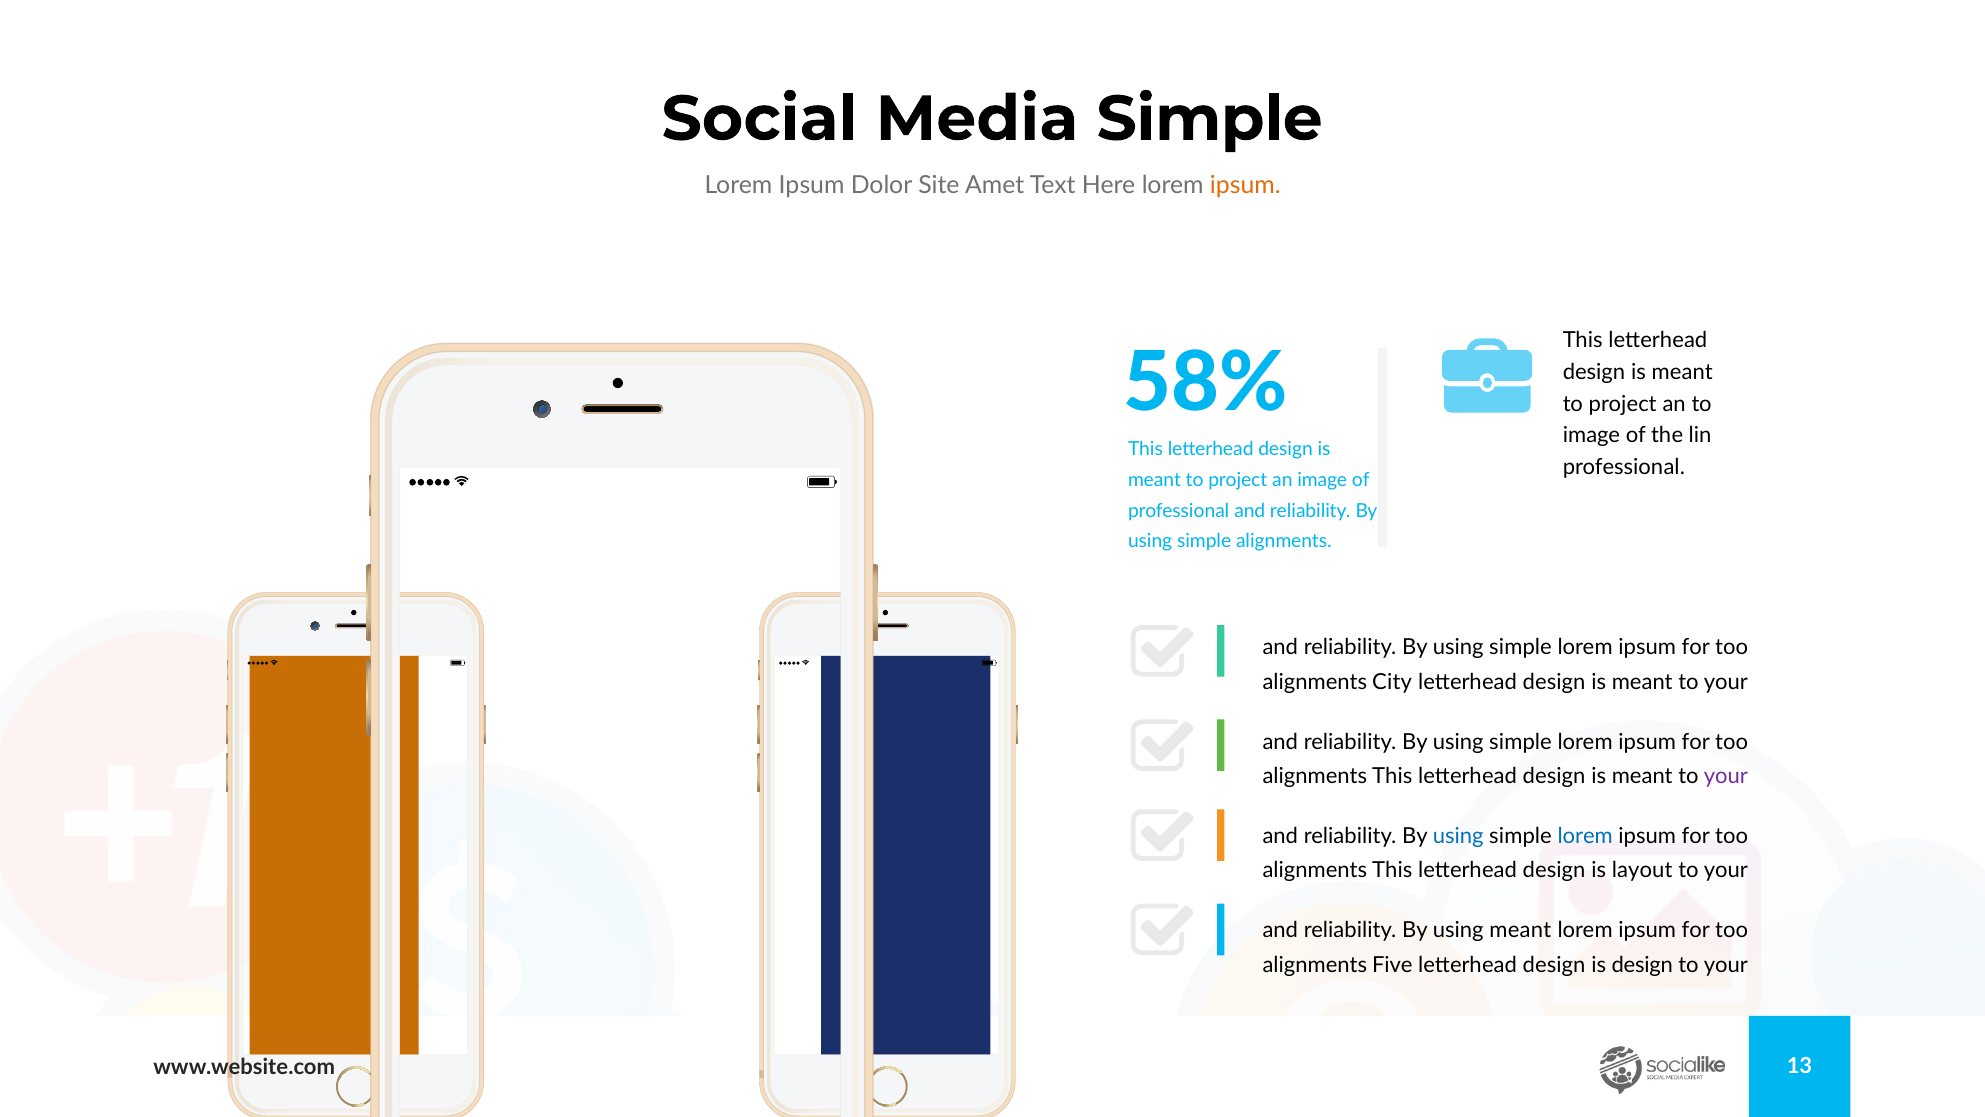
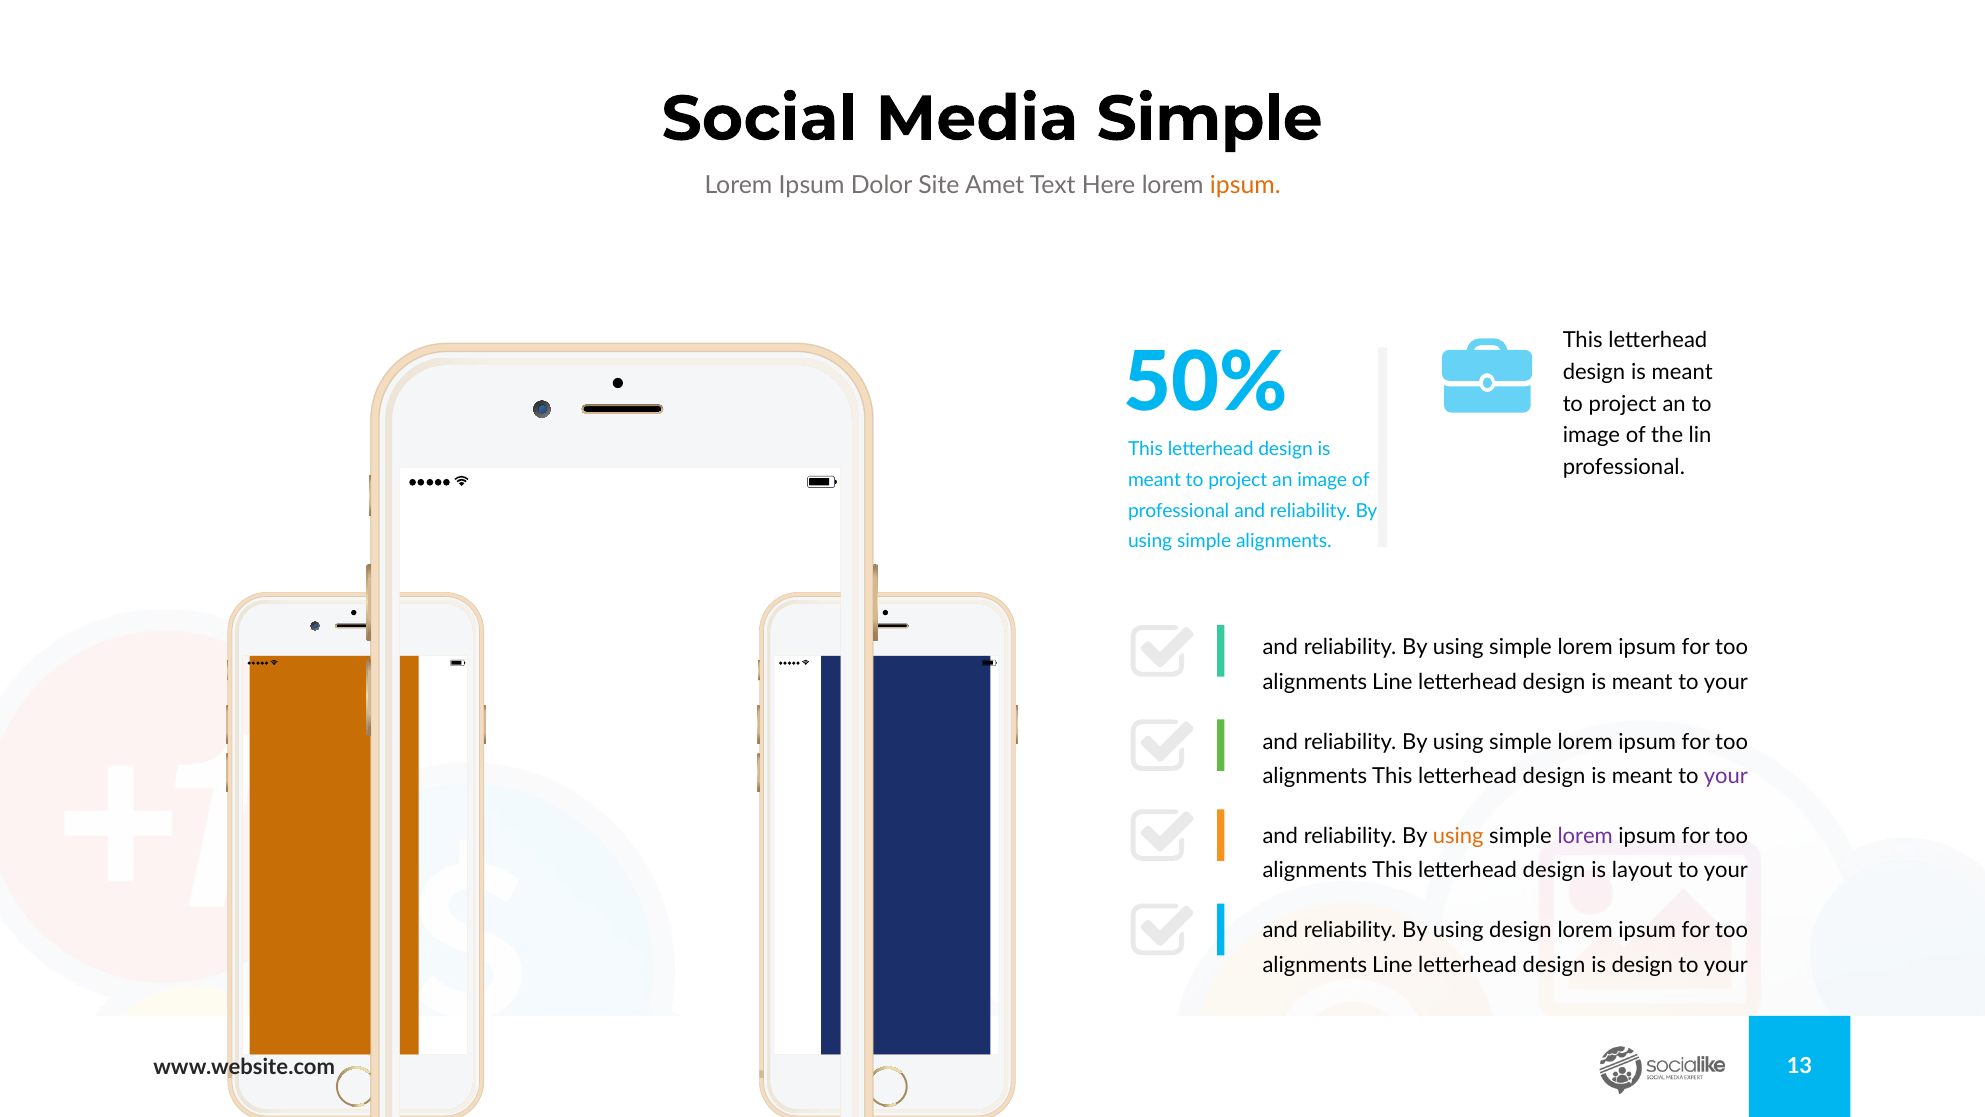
58%: 58% -> 50%
City at (1392, 682): City -> Line
using at (1458, 836) colour: blue -> orange
lorem at (1585, 836) colour: blue -> purple
using meant: meant -> design
Five at (1392, 964): Five -> Line
